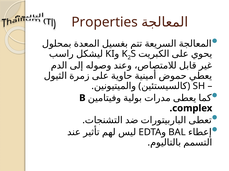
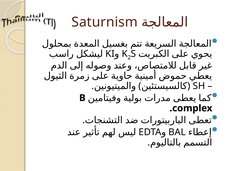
Properties: Properties -> Saturnism
